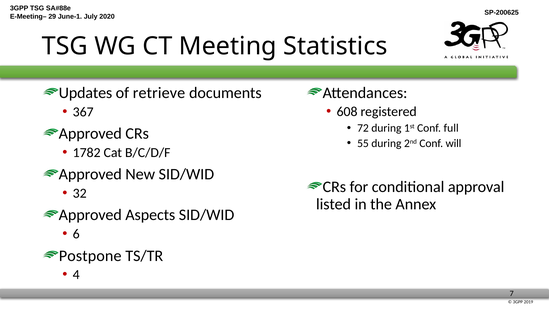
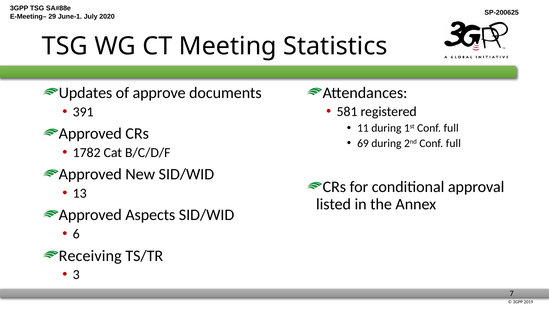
retrieve: retrieve -> approve
608: 608 -> 581
367: 367 -> 391
72: 72 -> 11
55: 55 -> 69
2nd Conf will: will -> full
32: 32 -> 13
Postpone: Postpone -> Receiving
4: 4 -> 3
